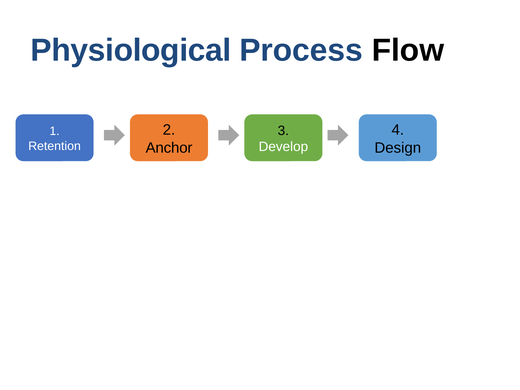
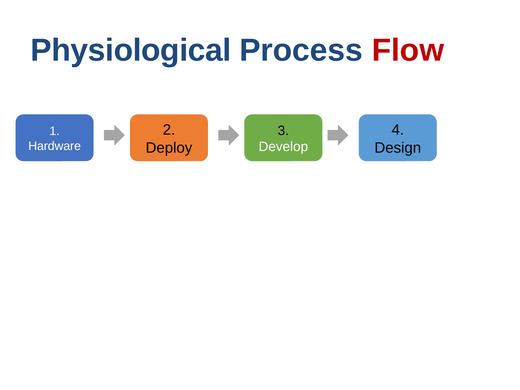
Flow colour: black -> red
Retention: Retention -> Hardware
Anchor: Anchor -> Deploy
